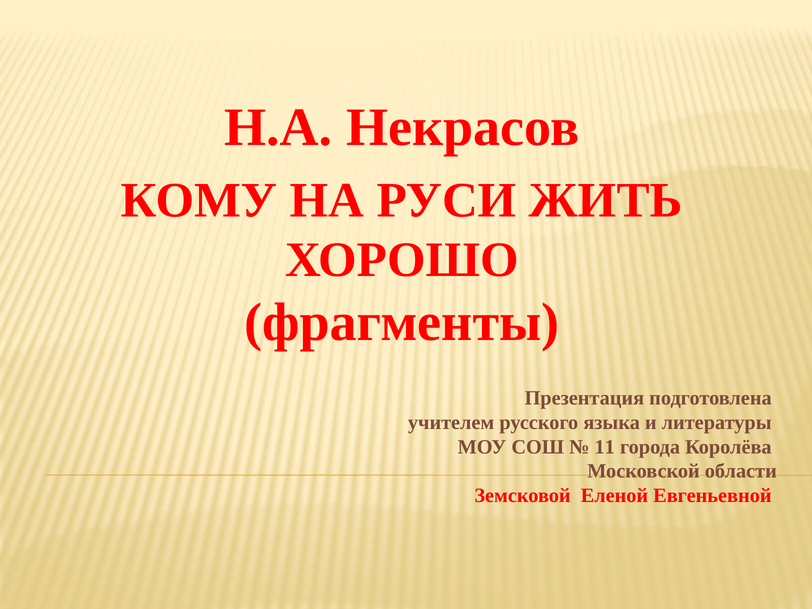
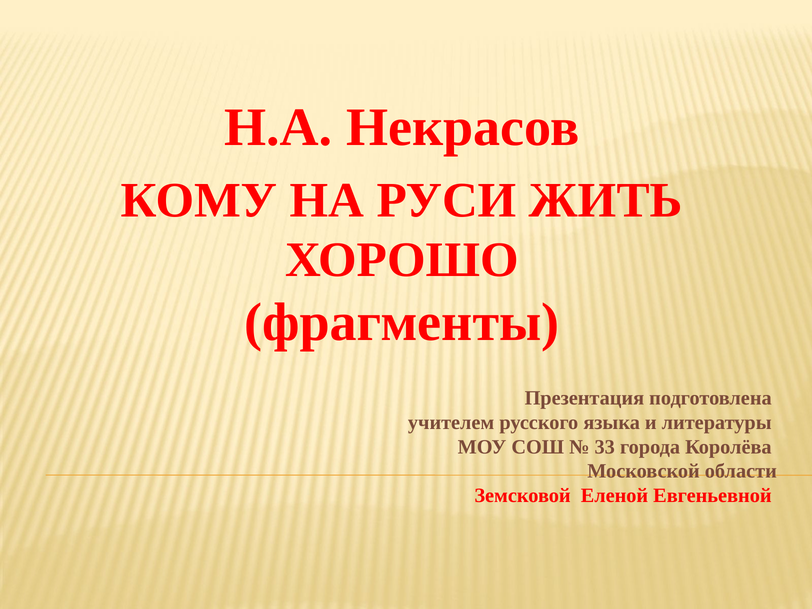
11: 11 -> 33
